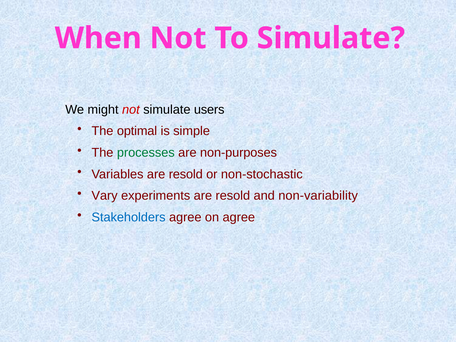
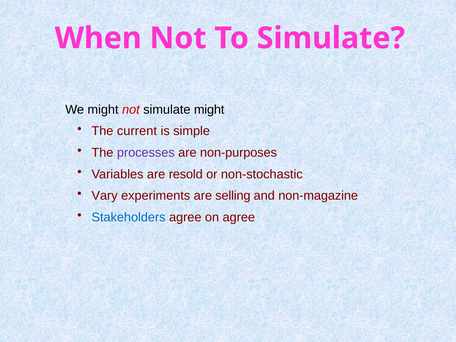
simulate users: users -> might
optimal: optimal -> current
processes colour: green -> purple
experiments are resold: resold -> selling
non-variability: non-variability -> non-magazine
